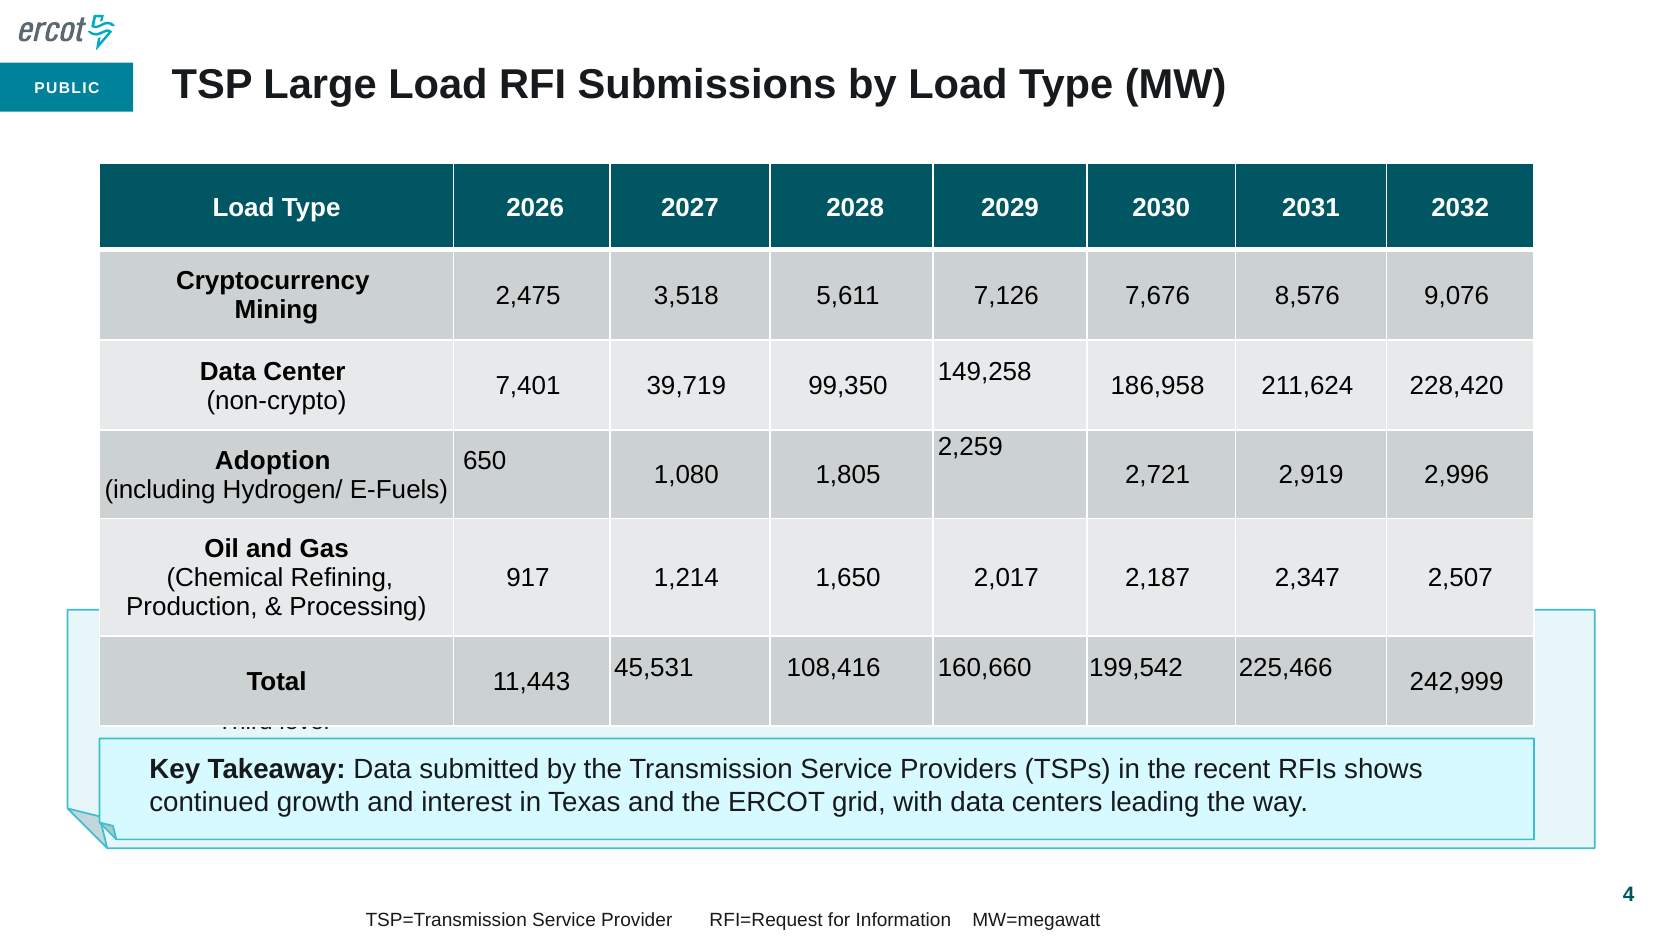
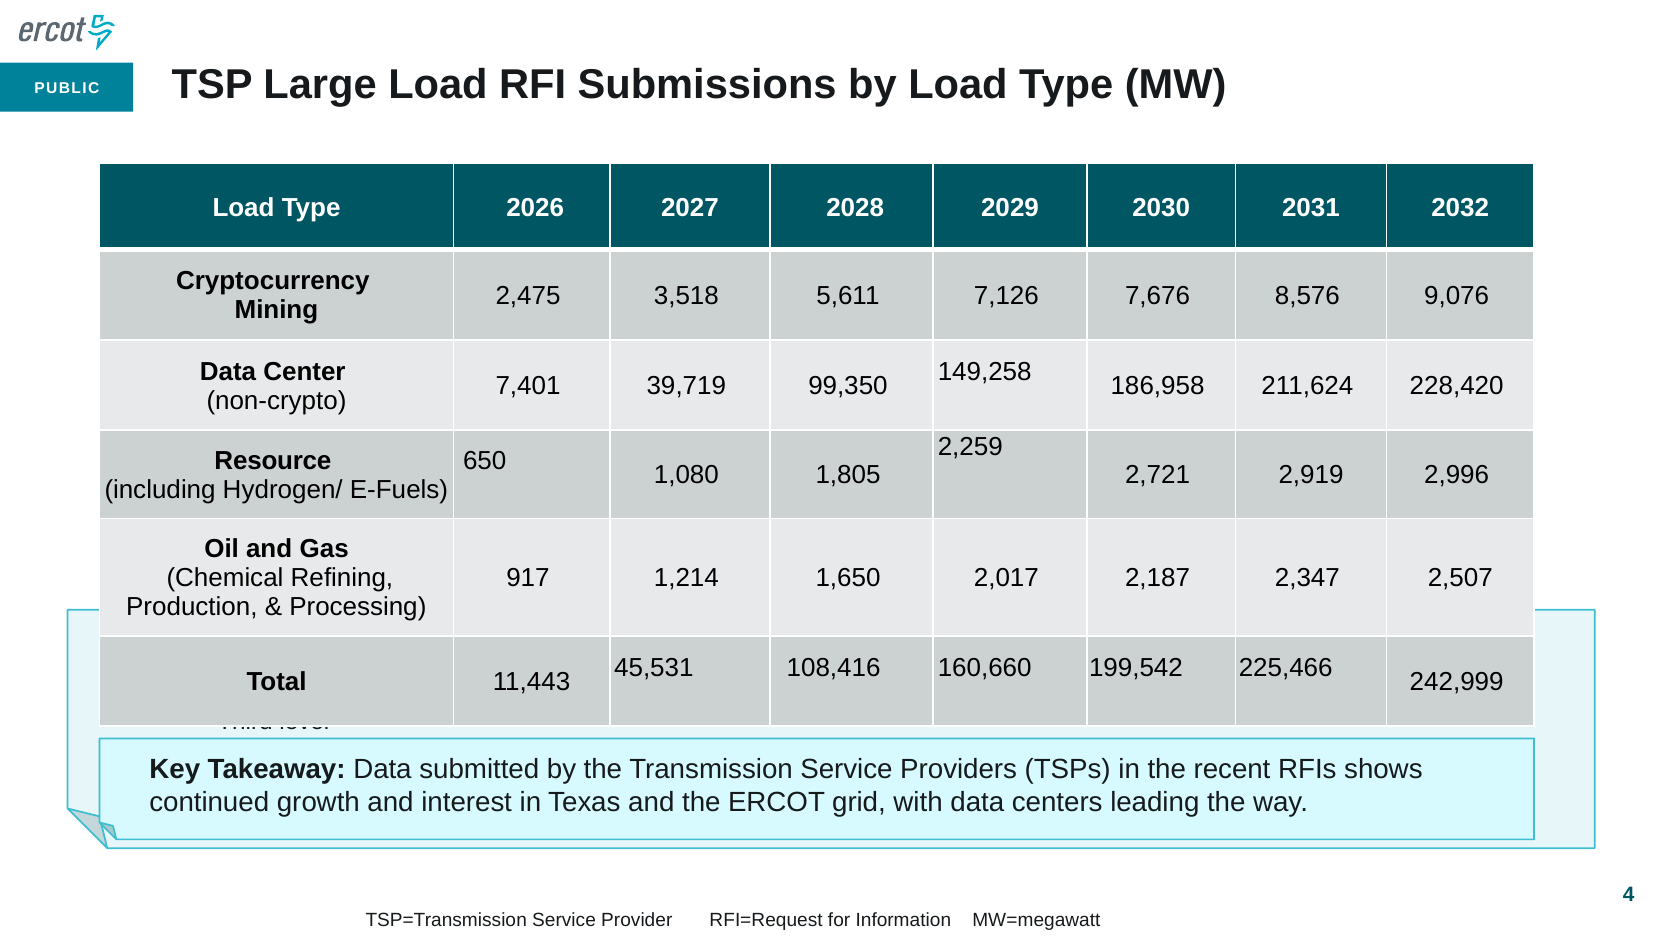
Adoption: Adoption -> Resource
